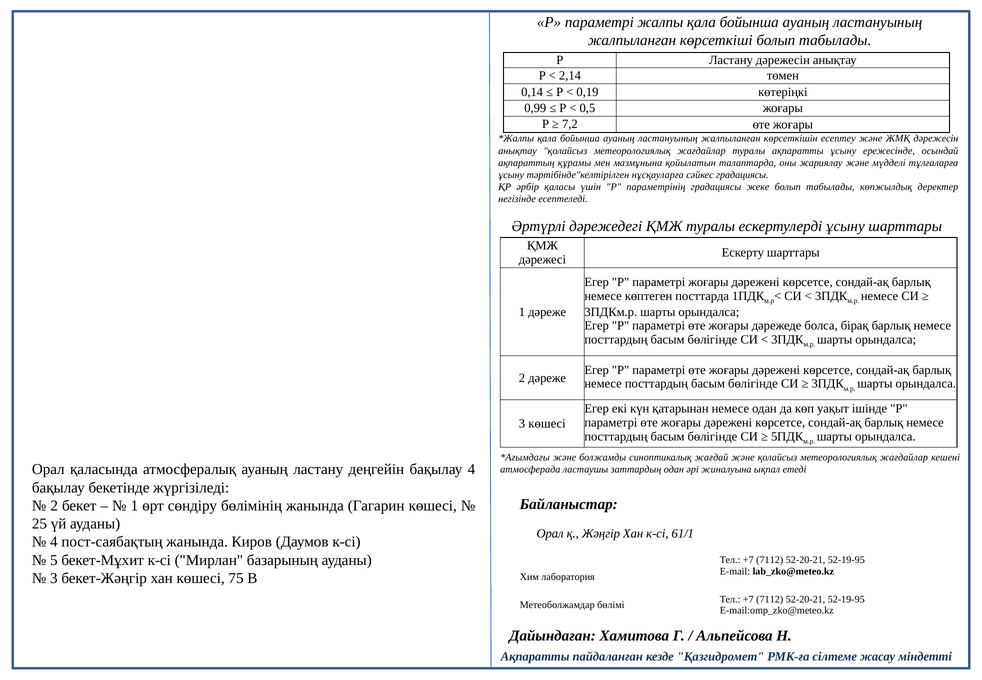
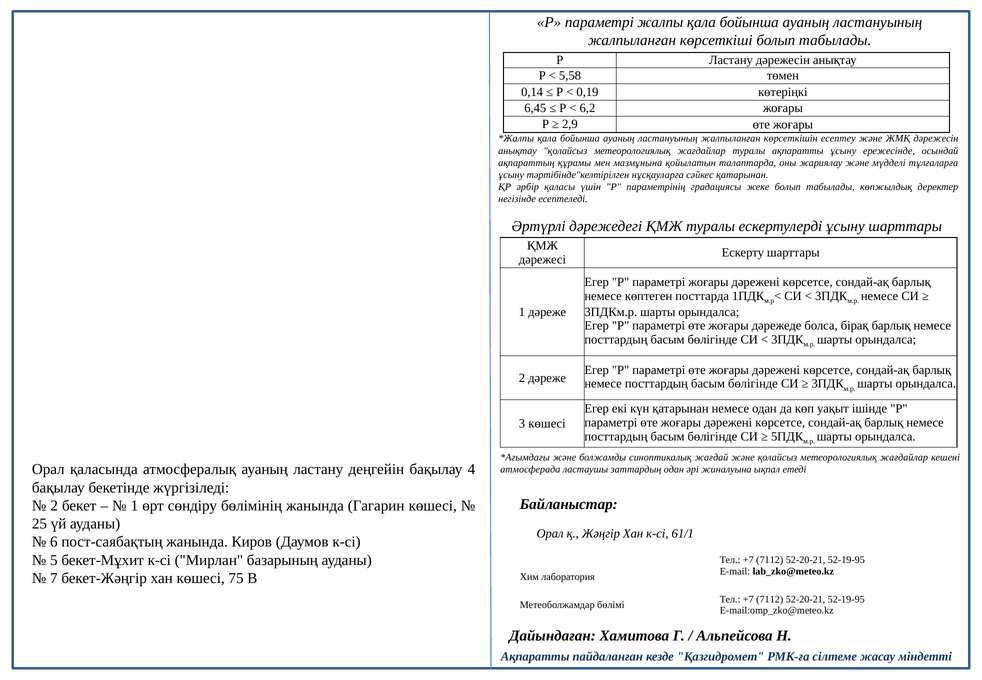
2,14: 2,14 -> 5,58
0,99: 0,99 -> 6,45
0,5: 0,5 -> 6,2
7,2: 7,2 -> 2,9
сәйкес градациясы: градациясы -> қатарынан
4 at (54, 542): 4 -> 6
3 at (54, 578): 3 -> 7
